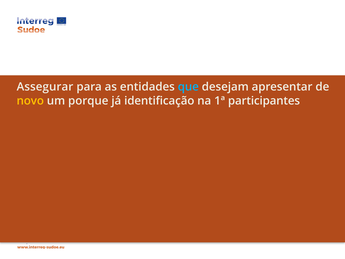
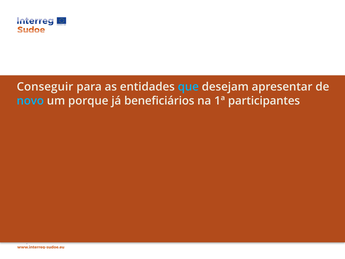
Assegurar: Assegurar -> Conseguir
novo colour: yellow -> light blue
identificação: identificação -> beneficiários
